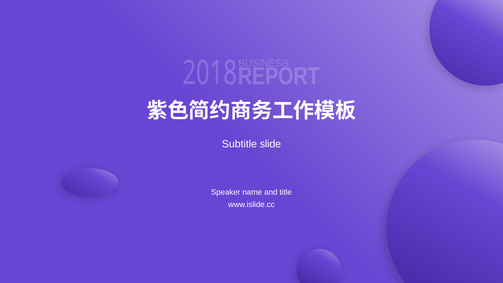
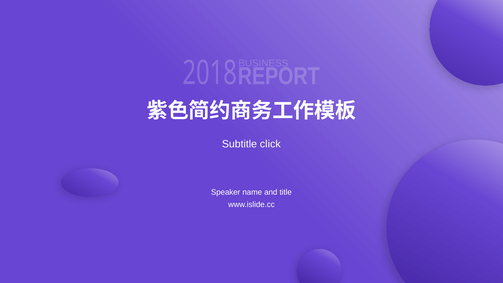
slide: slide -> click
